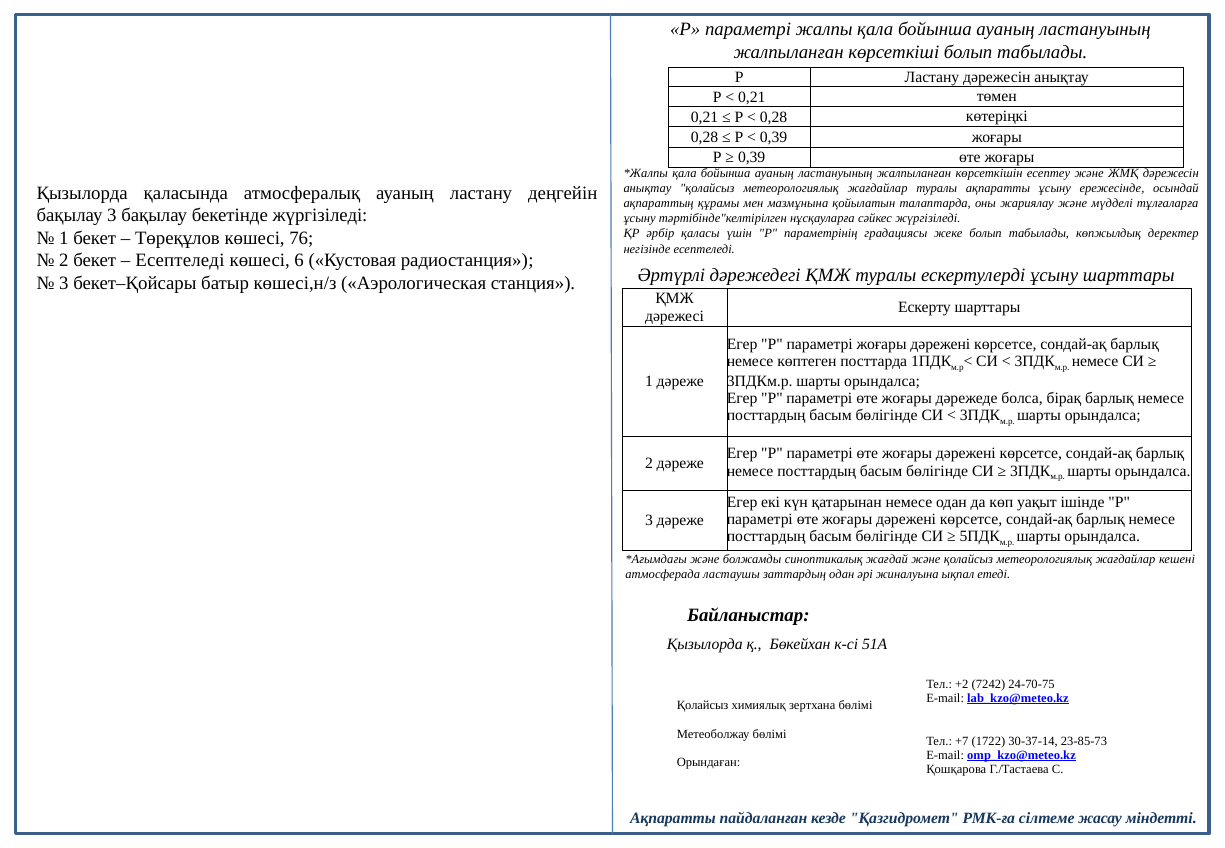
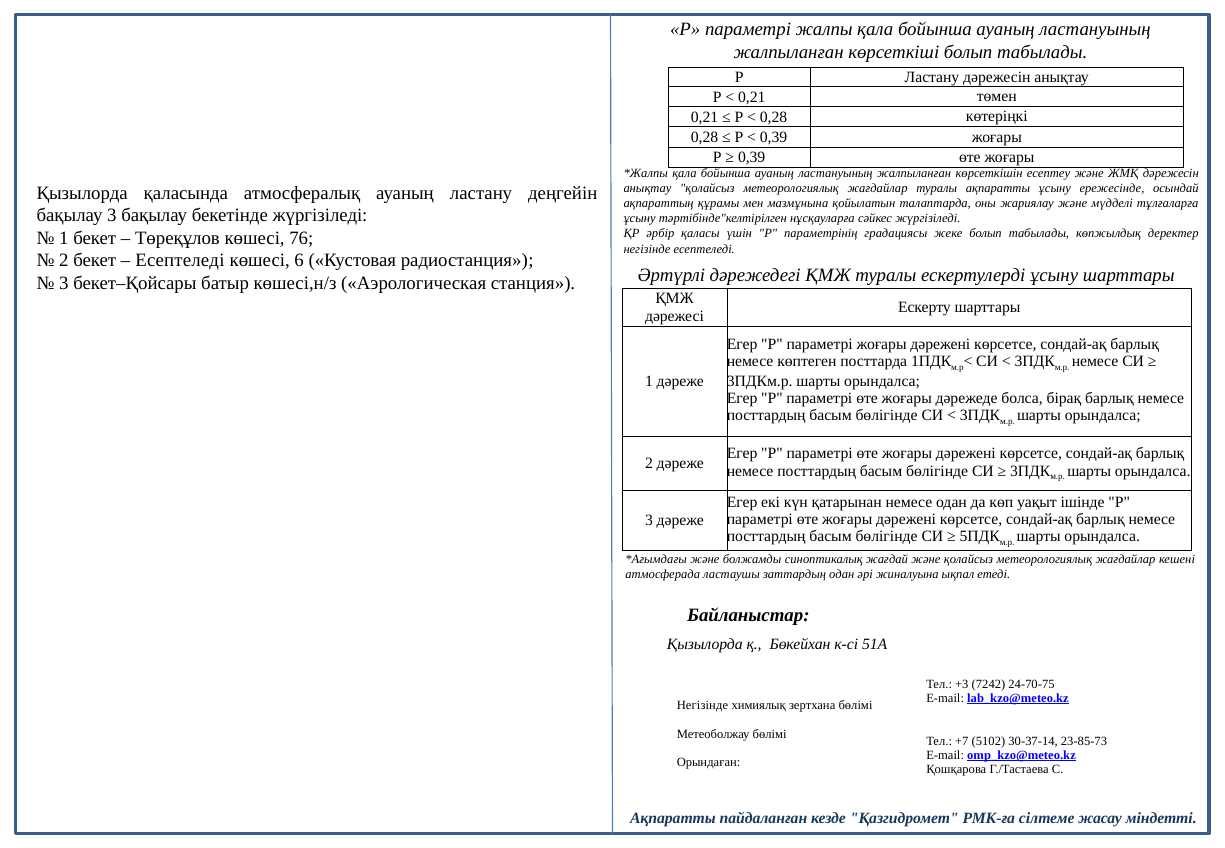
+2: +2 -> +3
Қолайсыз at (703, 705): Қолайсыз -> Негізінде
1722: 1722 -> 5102
